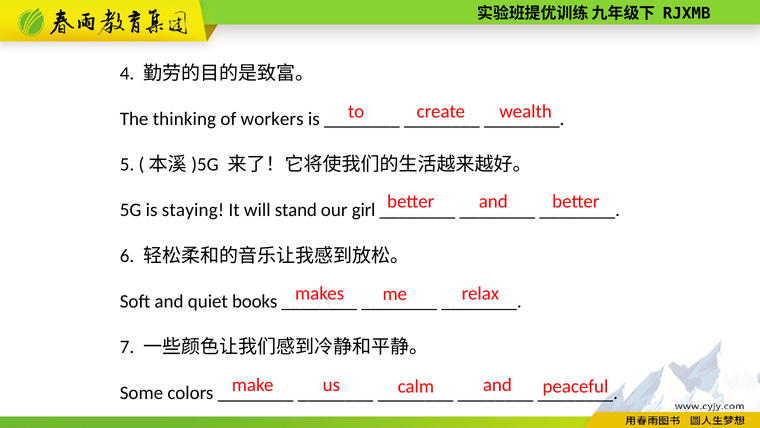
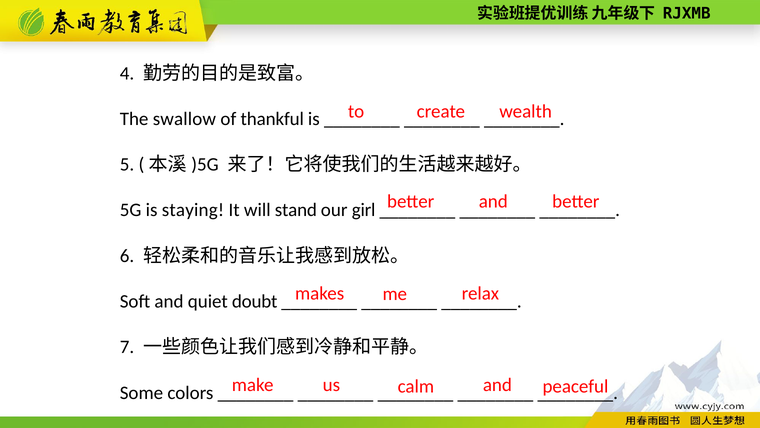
thinking: thinking -> swallow
workers: workers -> thankful
books: books -> doubt
